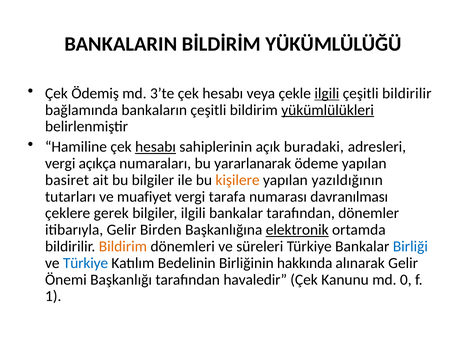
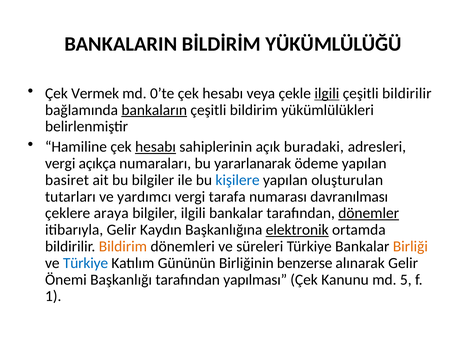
Ödemiş: Ödemiş -> Vermek
3’te: 3’te -> 0’te
bankaların underline: none -> present
yükümlülükleri underline: present -> none
kişilere colour: orange -> blue
yazıldığının: yazıldığının -> oluşturulan
muafiyet: muafiyet -> yardımcı
gerek: gerek -> araya
dönemler underline: none -> present
Birden: Birden -> Kaydın
Birliği colour: blue -> orange
Bedelinin: Bedelinin -> Gününün
hakkında: hakkında -> benzerse
havaledir: havaledir -> yapılması
0: 0 -> 5
